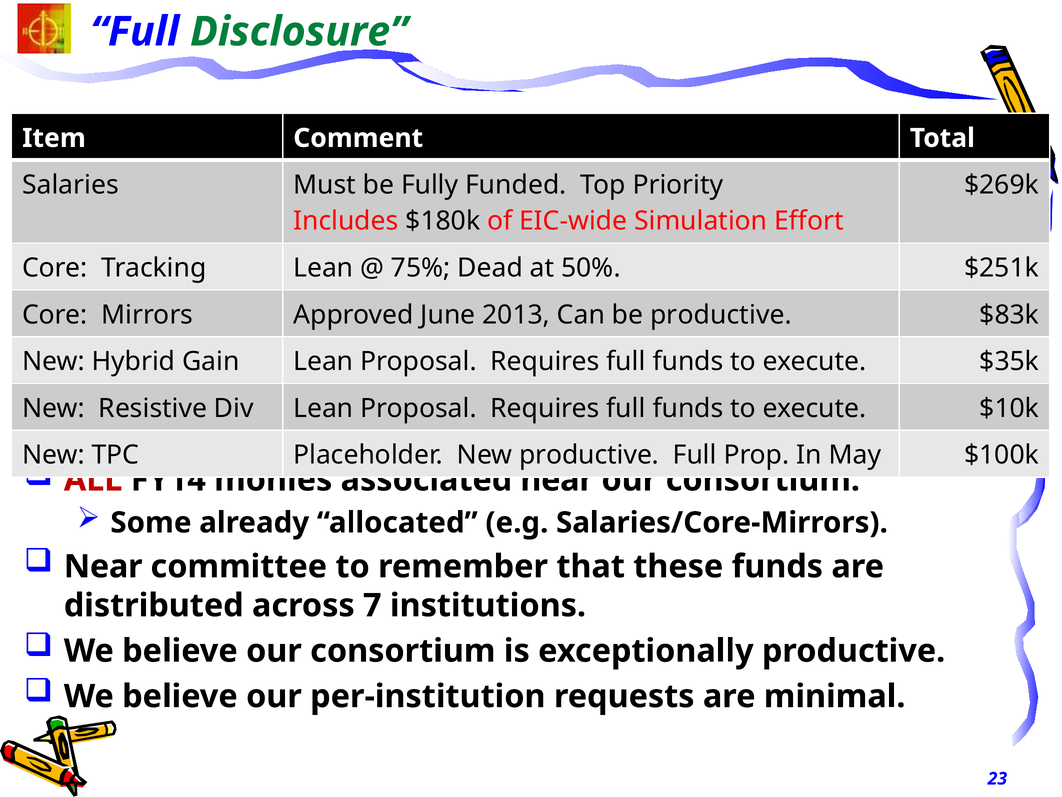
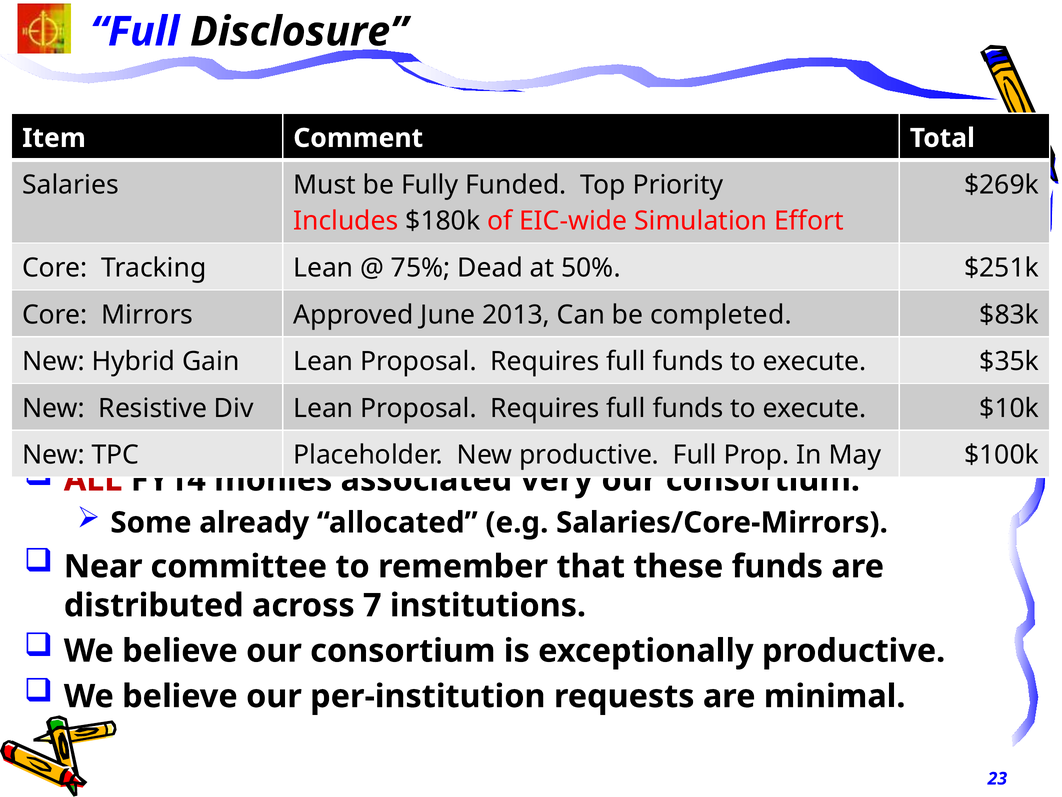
Disclosure colour: green -> black
be productive: productive -> completed
associated near: near -> very
